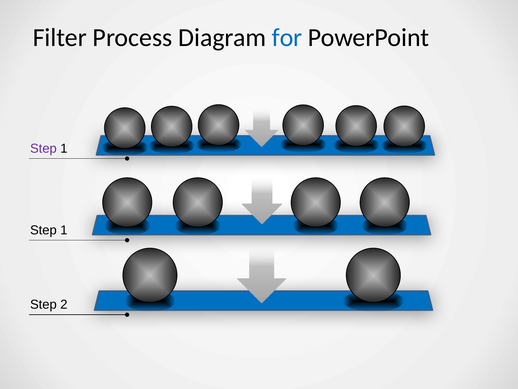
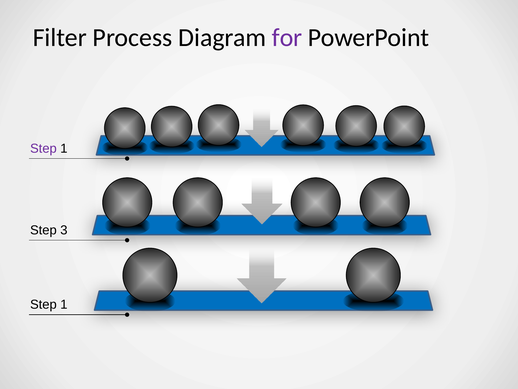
for colour: blue -> purple
1 at (64, 230): 1 -> 3
2 at (64, 304): 2 -> 1
